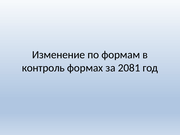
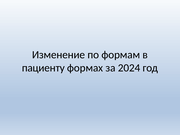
контроль: контроль -> пациенту
2081: 2081 -> 2024
